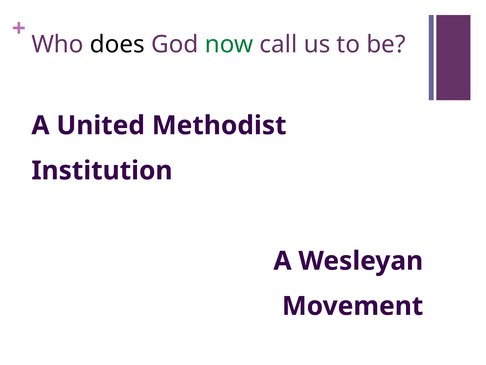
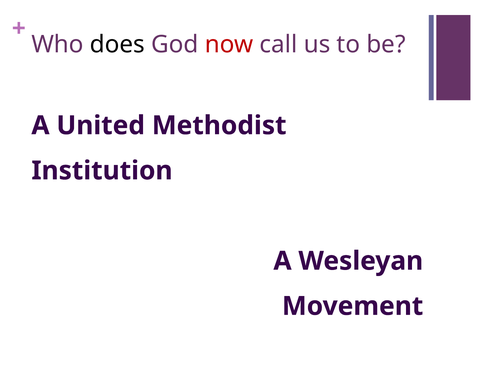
now colour: green -> red
